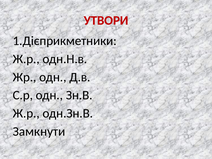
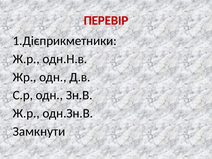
УТВОРИ: УТВОРИ -> ПЕРЕВІР
